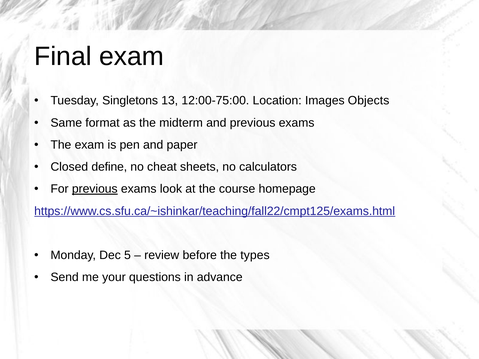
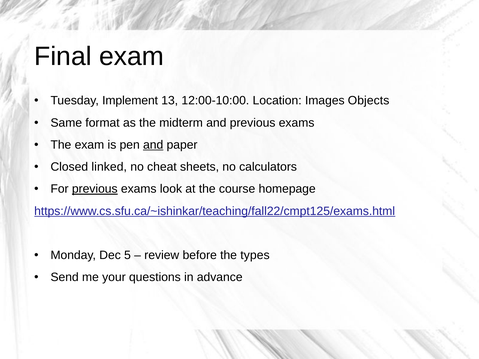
Singletons: Singletons -> Implement
12:00-75:00: 12:00-75:00 -> 12:00-10:00
and at (153, 145) underline: none -> present
define: define -> linked
